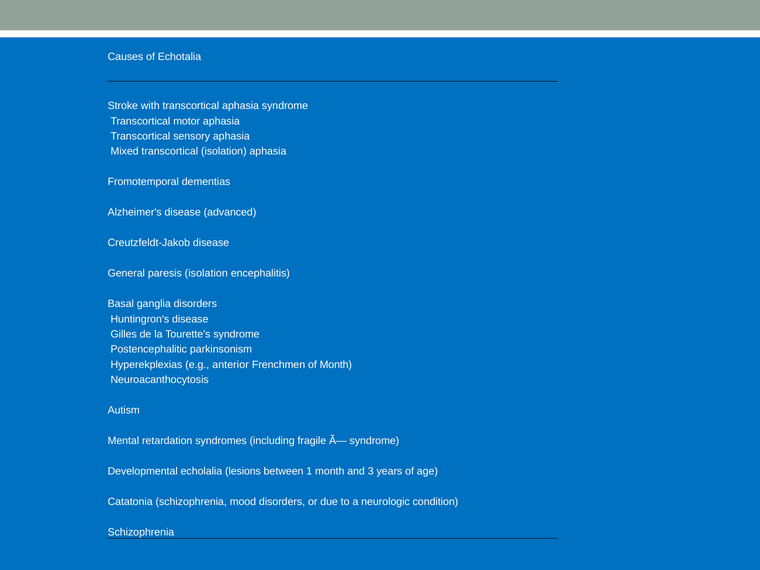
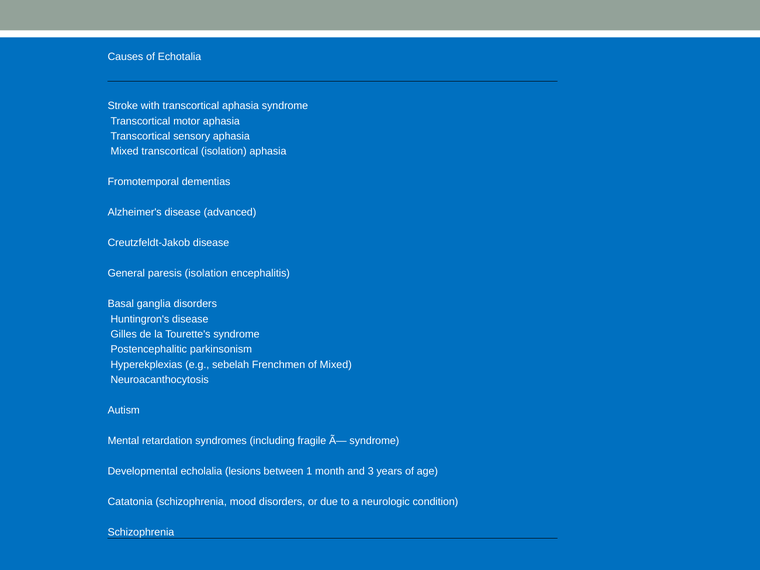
anterior: anterior -> sebelah
of Month: Month -> Mixed
